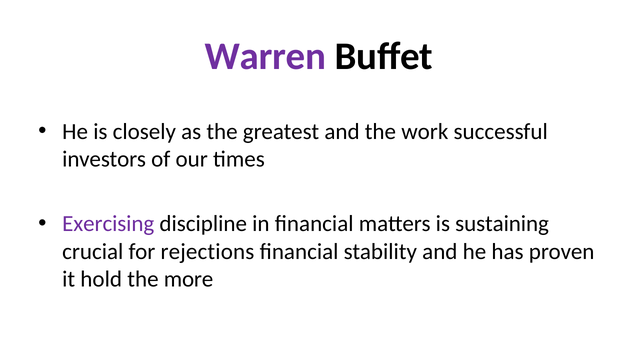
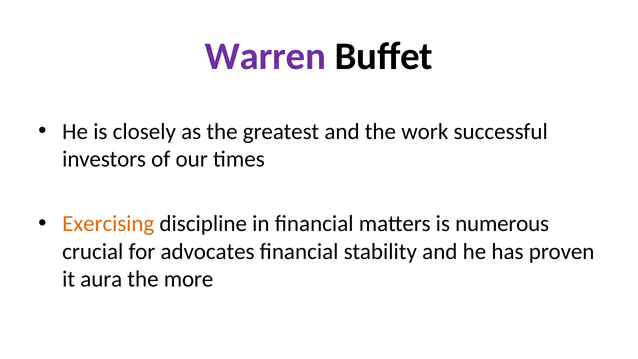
Exercising colour: purple -> orange
sustaining: sustaining -> numerous
rejections: rejections -> advocates
hold: hold -> aura
